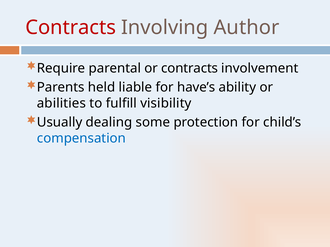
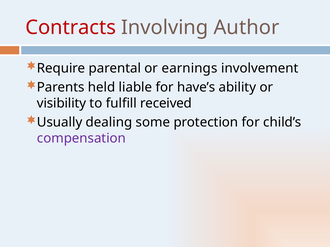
or contracts: contracts -> earnings
abilities: abilities -> visibility
visibility: visibility -> received
compensation colour: blue -> purple
